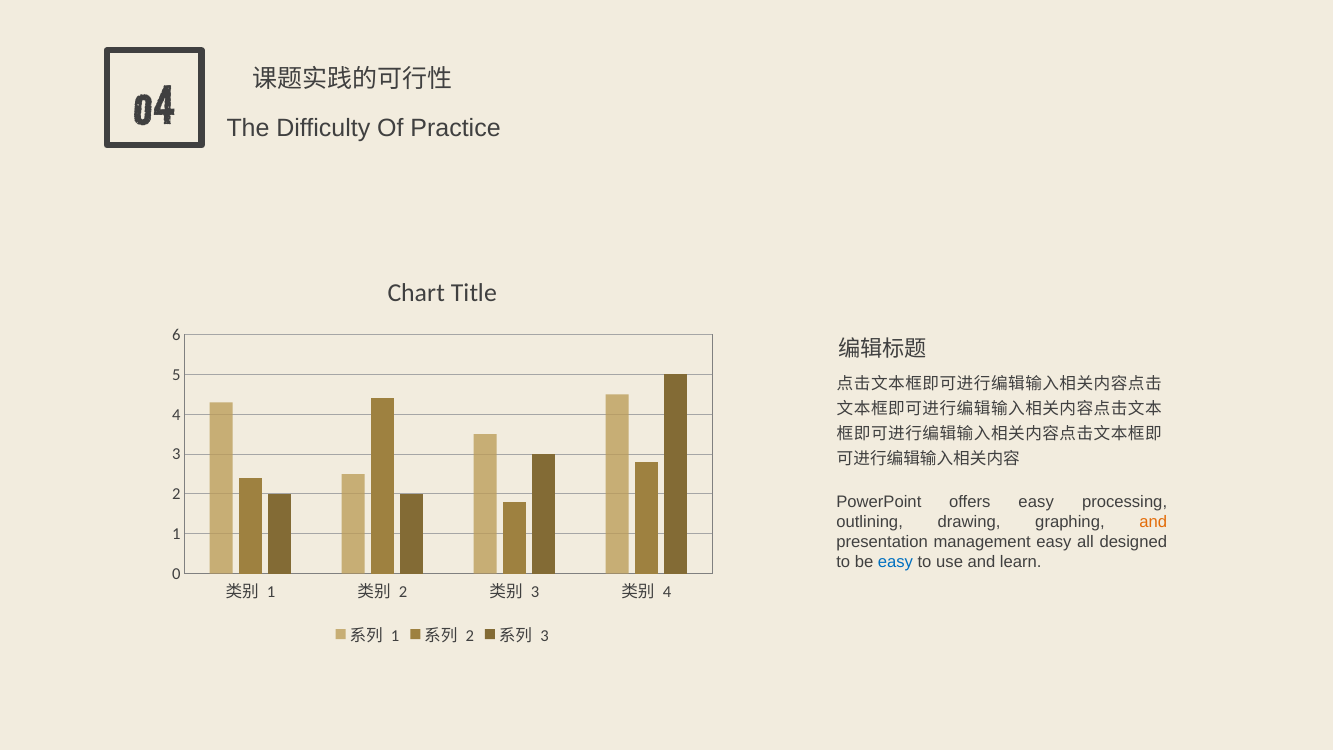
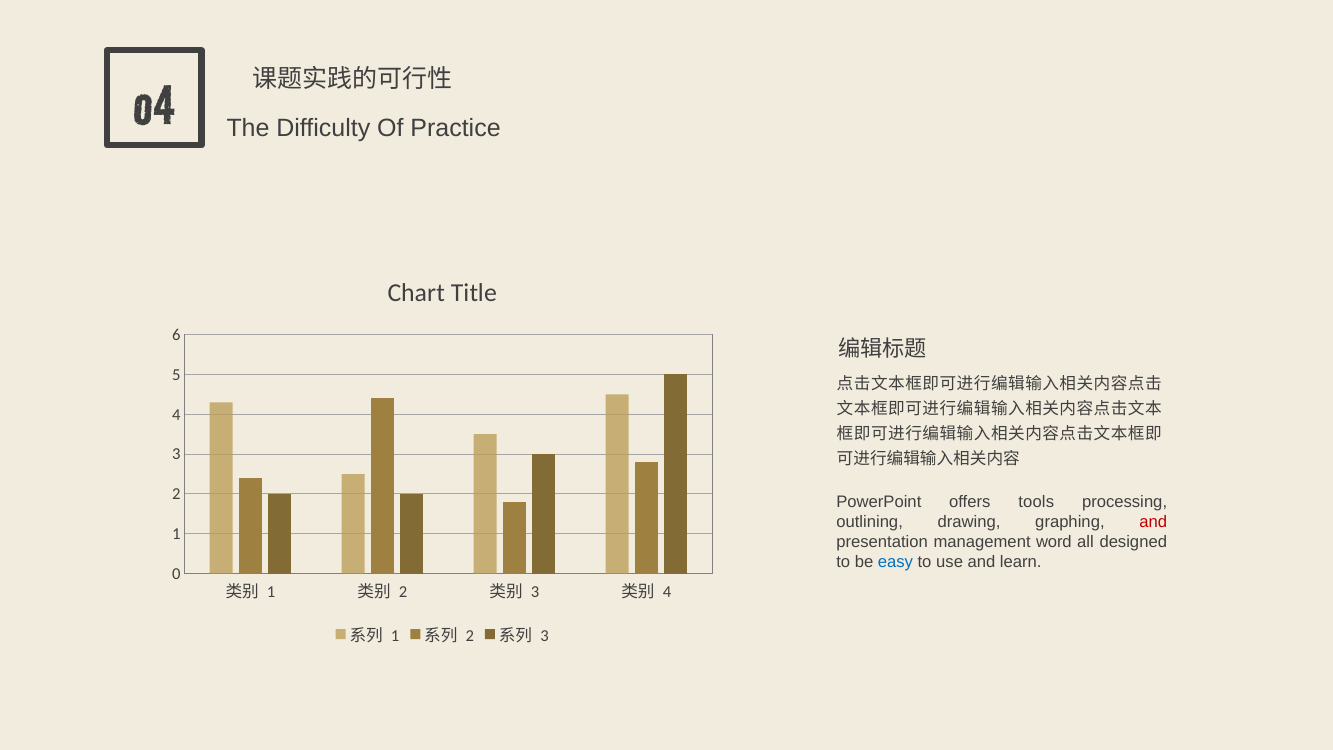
offers easy: easy -> tools
and at (1153, 522) colour: orange -> red
management easy: easy -> word
